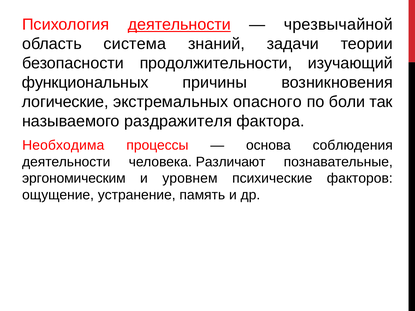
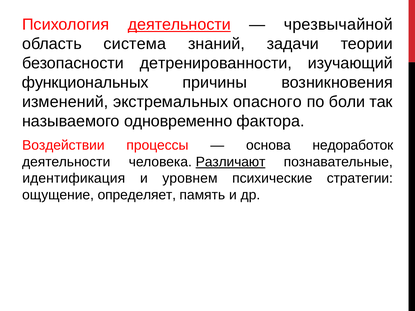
продолжительности: продолжительности -> детренированности
логические: логические -> изменений
раздражителя: раздражителя -> одновременно
Необходима: Необходима -> Воздействии
соблюдения: соблюдения -> недоработок
Различают underline: none -> present
эргономическим: эргономическим -> идентификация
факторов: факторов -> стратегии
устранение: устранение -> определяет
